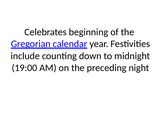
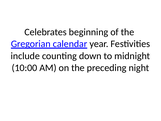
19:00: 19:00 -> 10:00
